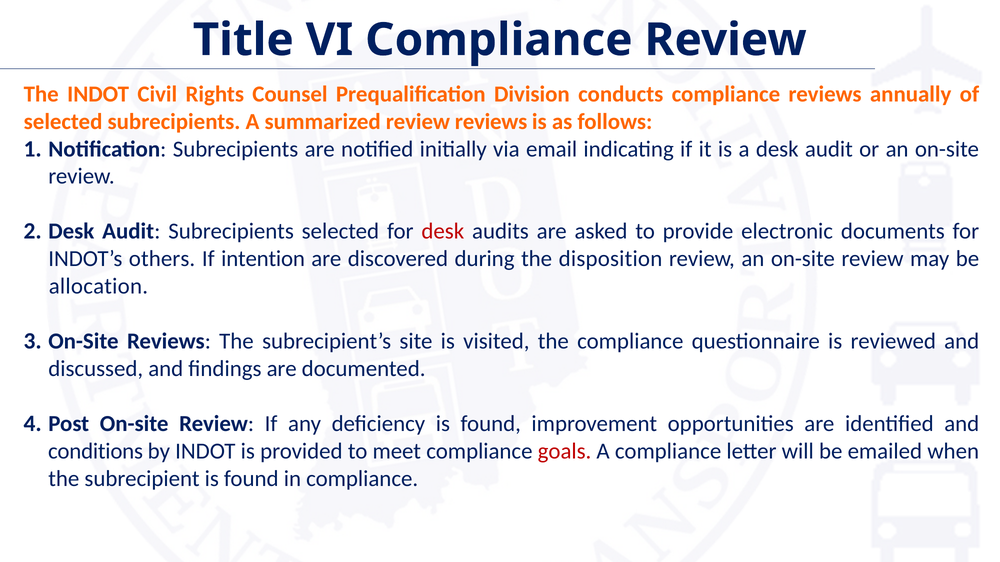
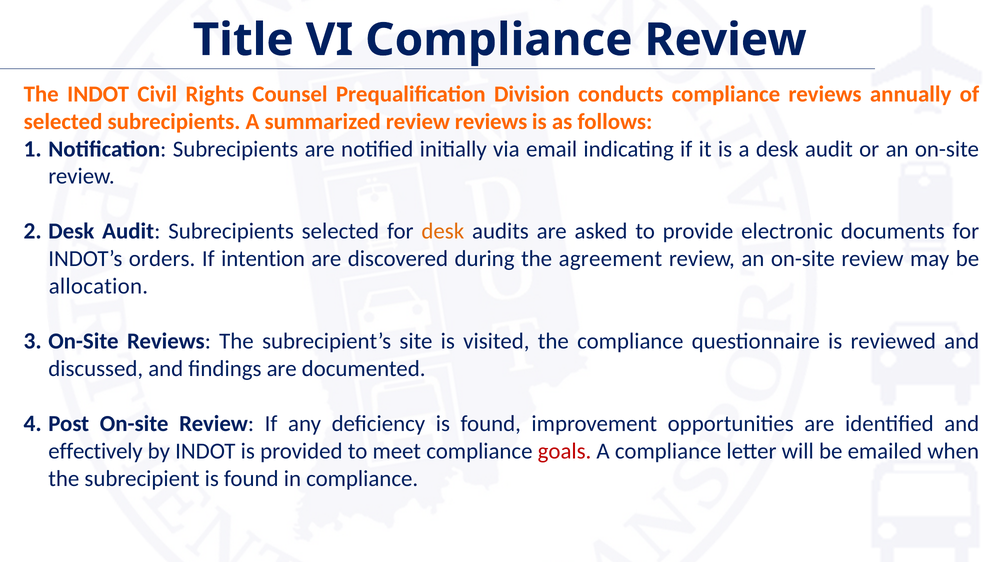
desk at (443, 232) colour: red -> orange
others: others -> orders
disposition: disposition -> agreement
conditions: conditions -> effectively
